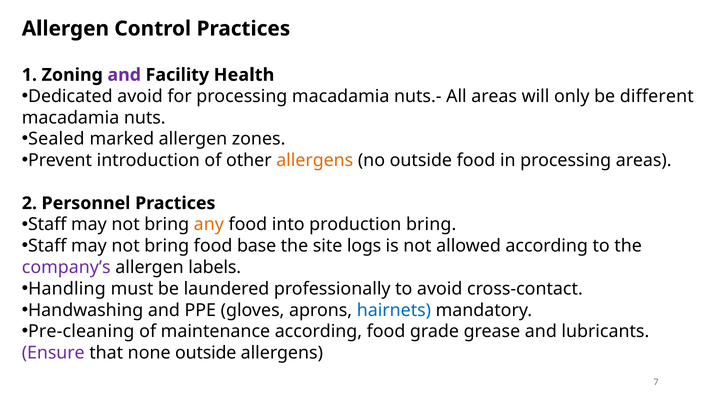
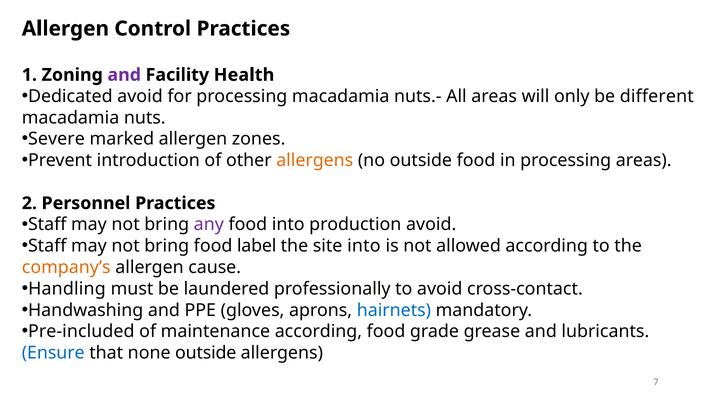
Sealed: Sealed -> Severe
any colour: orange -> purple
production bring: bring -> avoid
base: base -> label
site logs: logs -> into
company’s colour: purple -> orange
labels: labels -> cause
Pre-cleaning: Pre-cleaning -> Pre-included
Ensure colour: purple -> blue
